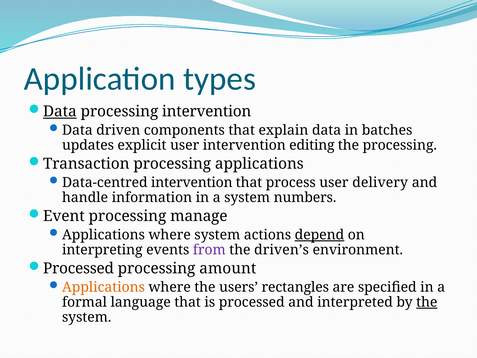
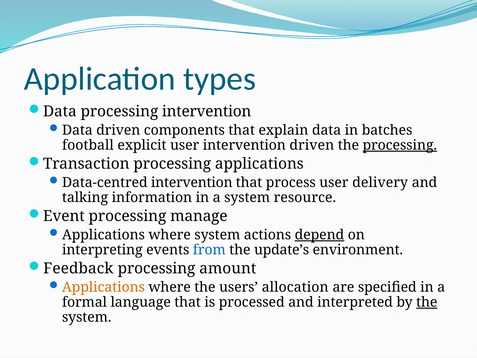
Data at (60, 111) underline: present -> none
updates: updates -> football
intervention editing: editing -> driven
processing at (400, 145) underline: none -> present
handle: handle -> talking
numbers: numbers -> resource
from colour: purple -> blue
driven’s: driven’s -> update’s
Processed at (78, 268): Processed -> Feedback
rectangles: rectangles -> allocation
